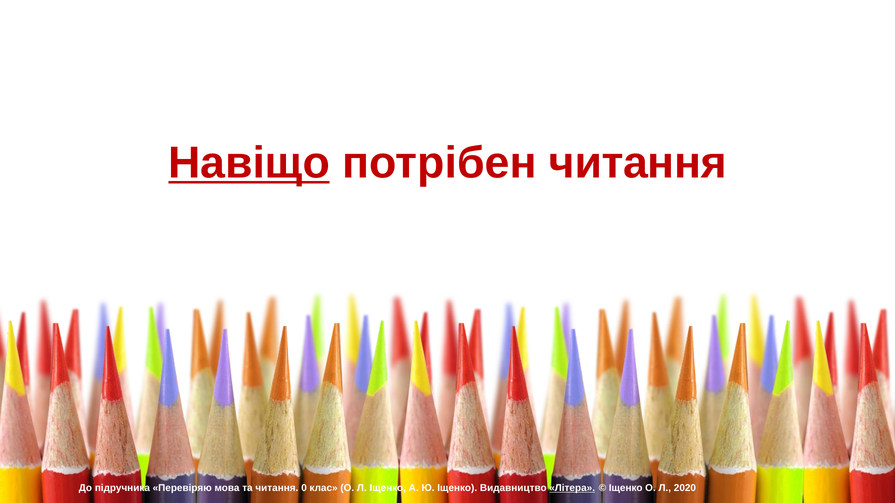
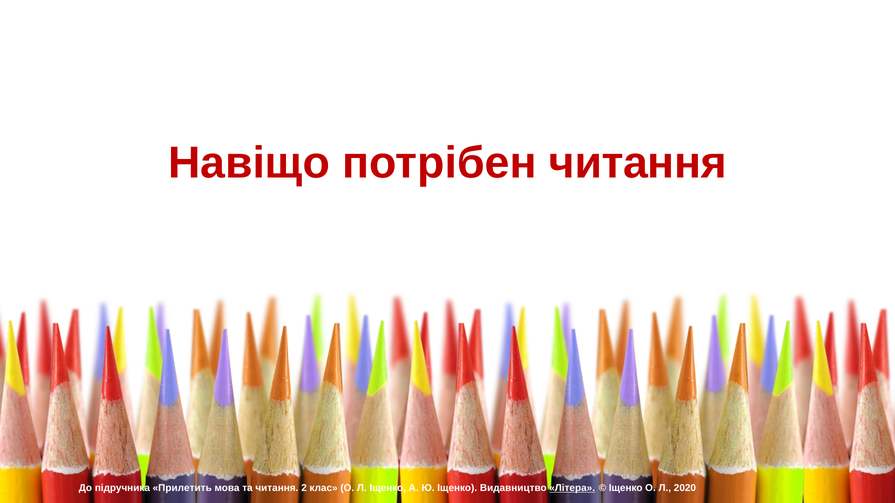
Навіщо underline: present -> none
Перевіряю: Перевіряю -> Прилетить
0: 0 -> 2
